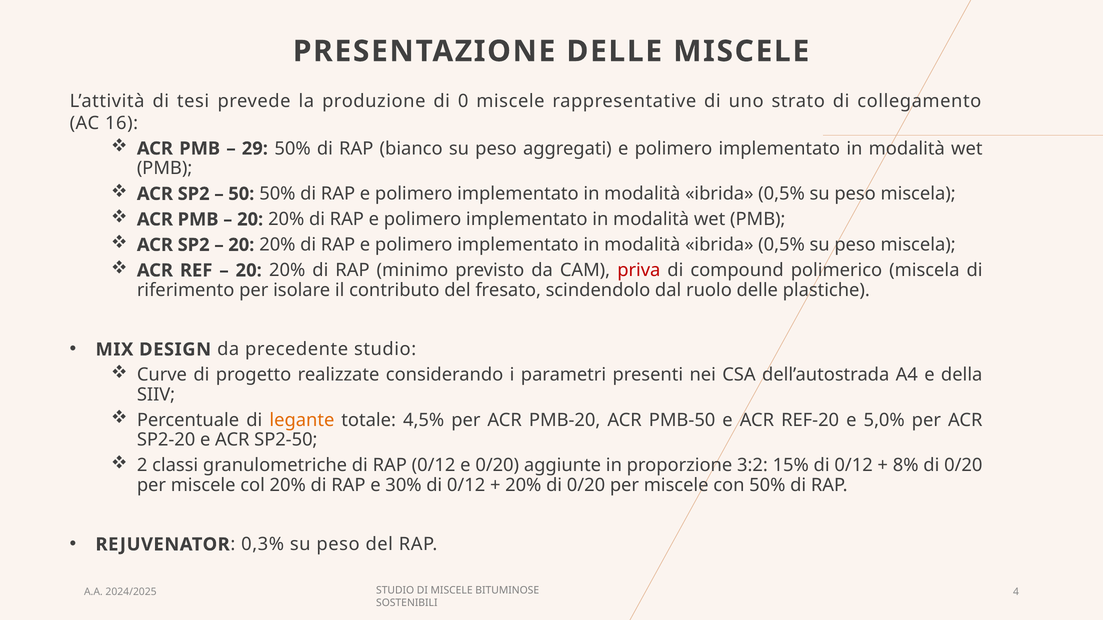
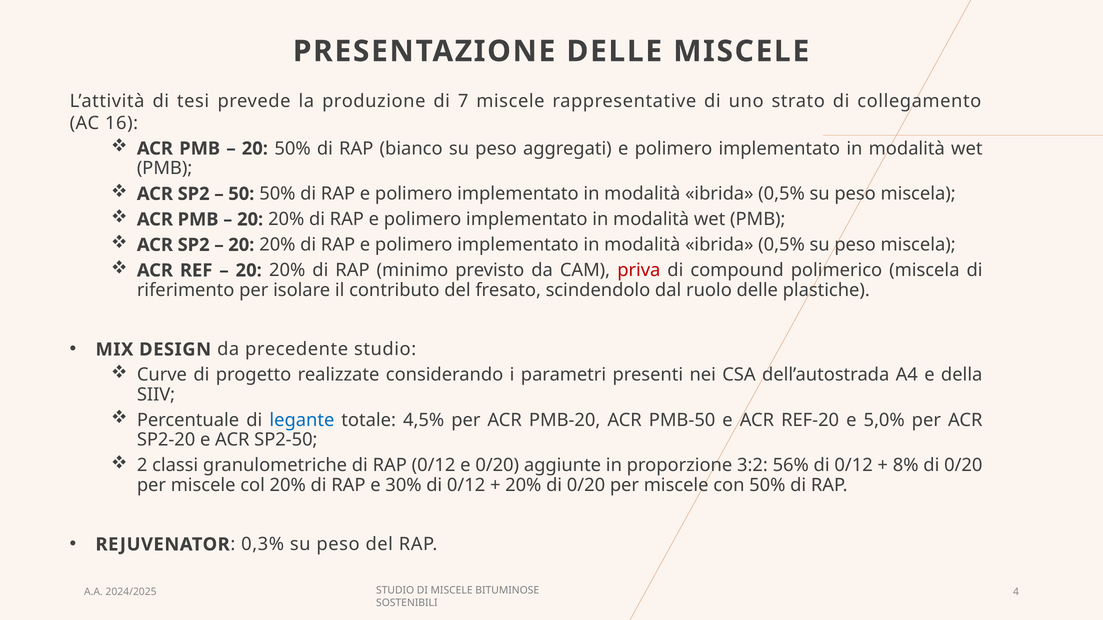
0: 0 -> 7
29 at (255, 149): 29 -> 20
legante colour: orange -> blue
15%: 15% -> 56%
